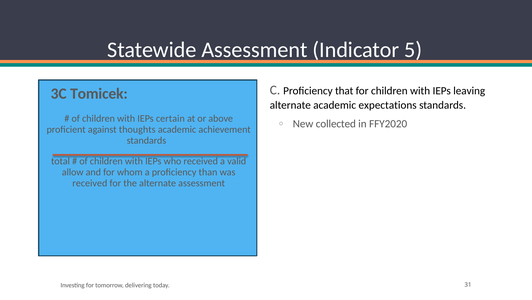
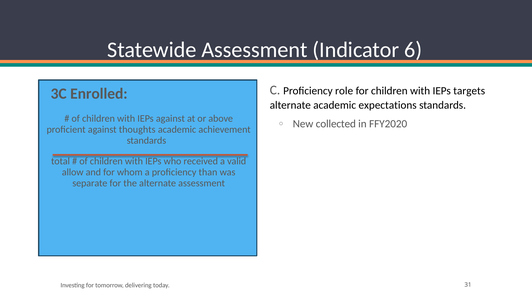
5: 5 -> 6
that: that -> role
leaving: leaving -> targets
Tomicek: Tomicek -> Enrolled
IEPs certain: certain -> against
received at (90, 183): received -> separate
